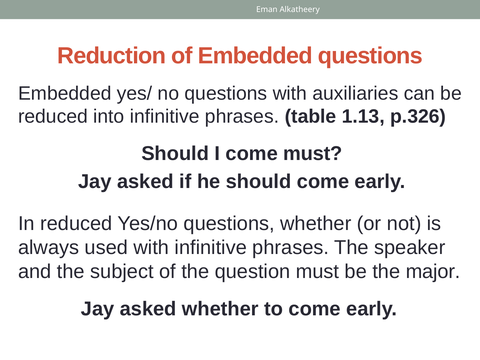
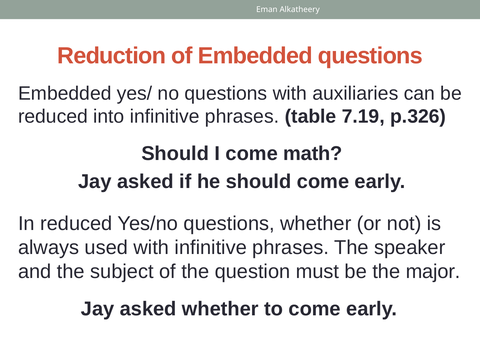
1.13: 1.13 -> 7.19
come must: must -> math
